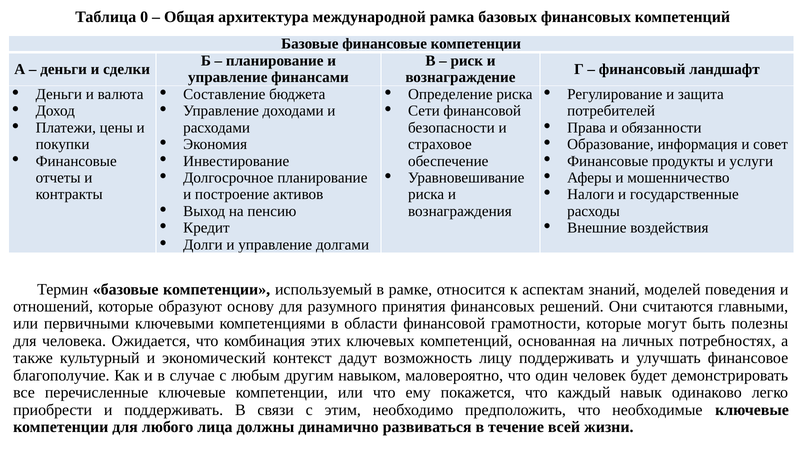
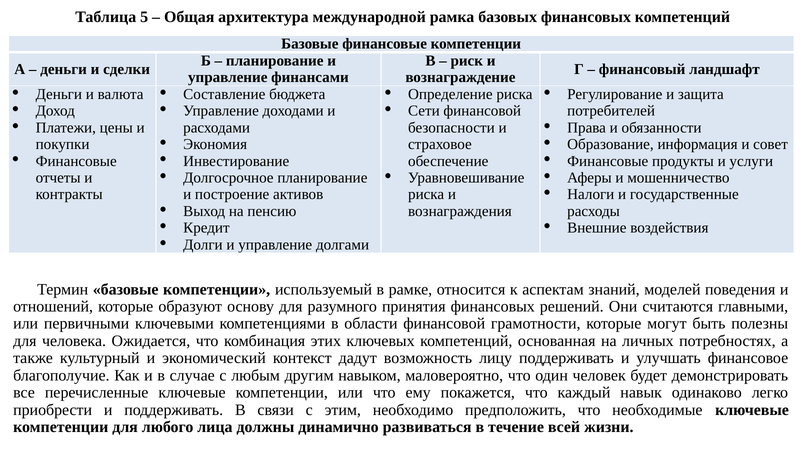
0: 0 -> 5
